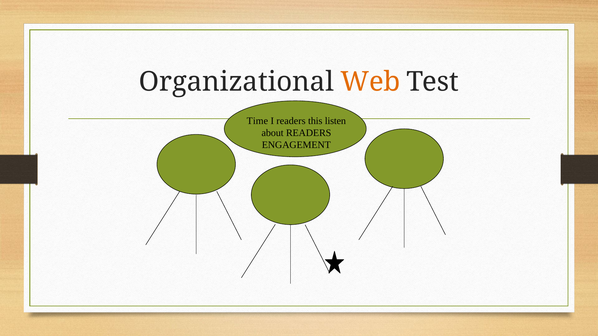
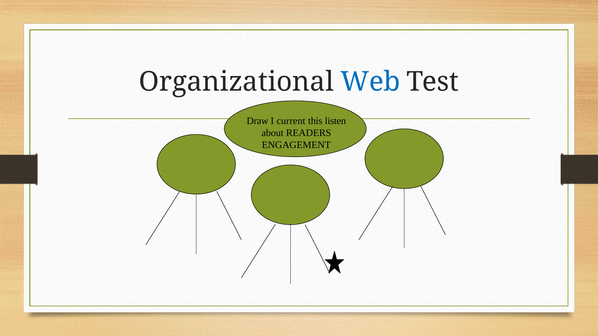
Web colour: orange -> blue
Time: Time -> Draw
I readers: readers -> current
